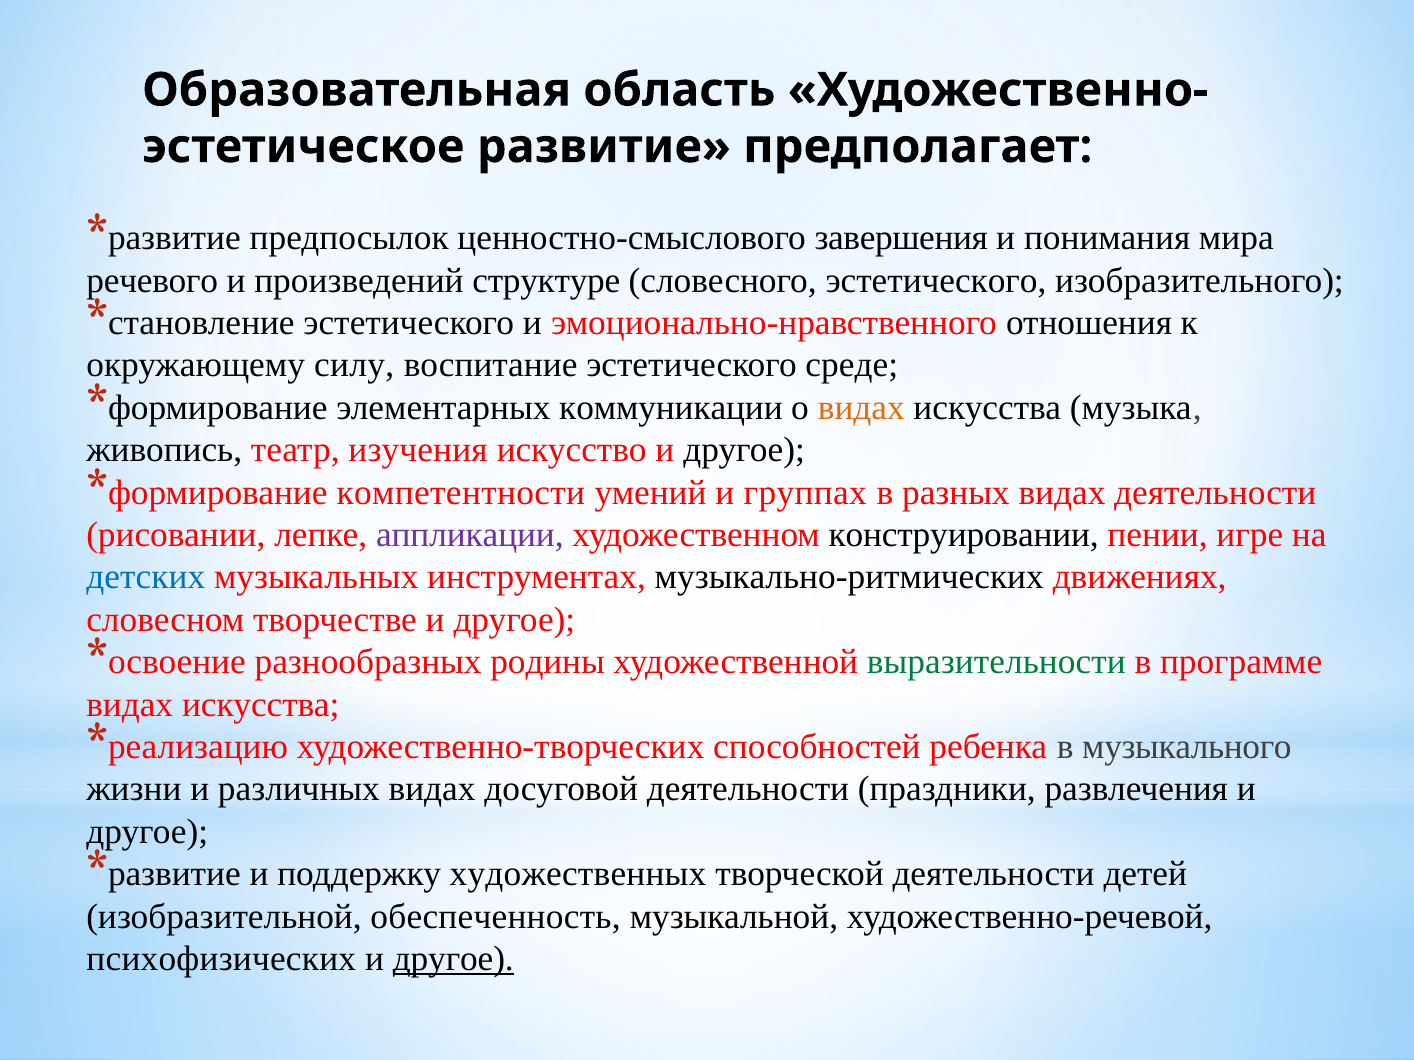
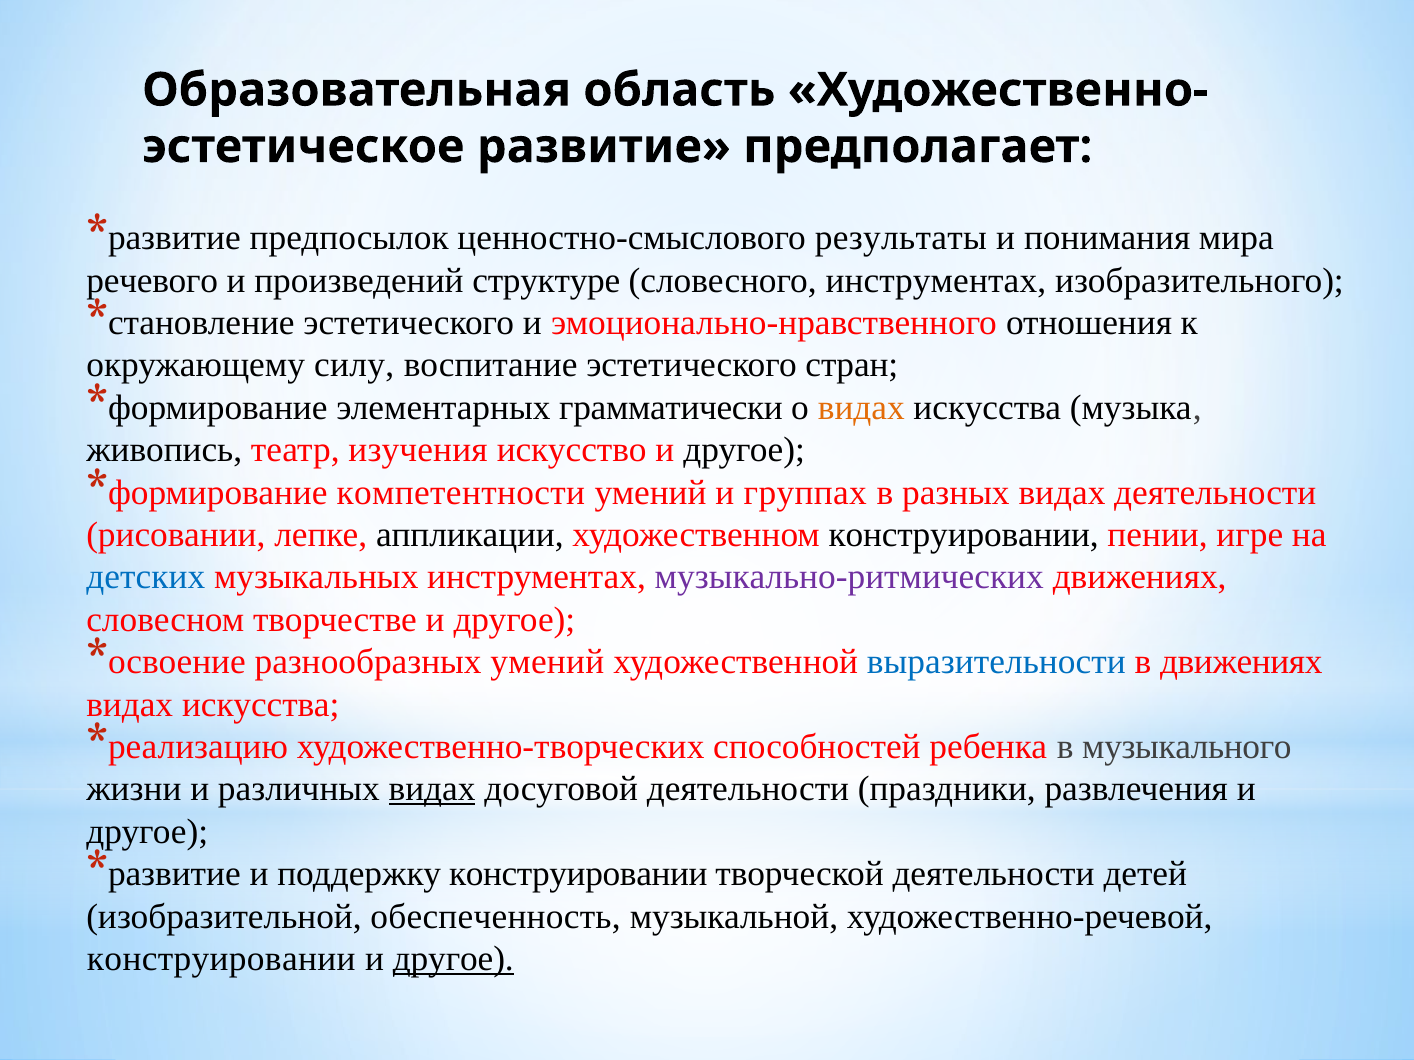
завершения: завершения -> результаты
словесного эстетического: эстетического -> инструментах
среде: среде -> стран
коммуникации: коммуникации -> грамматически
аппликации colour: purple -> black
музыкально-ритмических colour: black -> purple
разнообразных родины: родины -> умений
выразительности colour: green -> blue
в программе: программе -> движениях
видах at (432, 790) underline: none -> present
поддержку художественных: художественных -> конструировании
психофизических at (221, 959): психофизических -> конструировании
